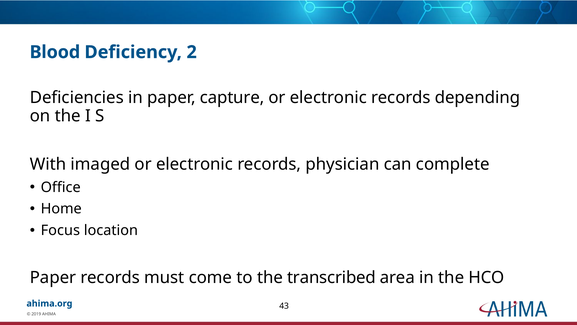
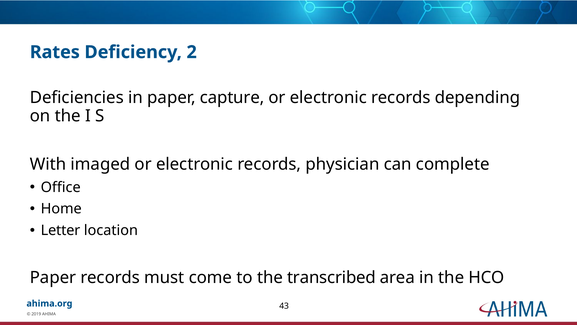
Blood: Blood -> Rates
Focus: Focus -> Letter
